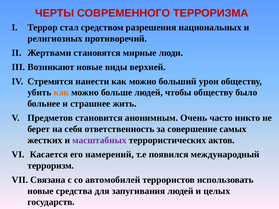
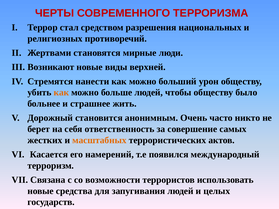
Предметов: Предметов -> Дорожный
масштабных colour: purple -> orange
автомобилей: автомобилей -> возможности
